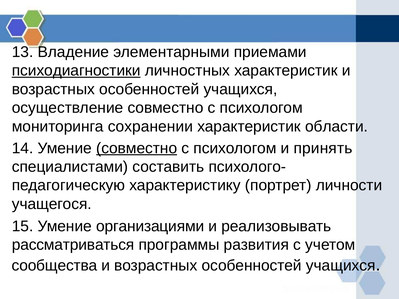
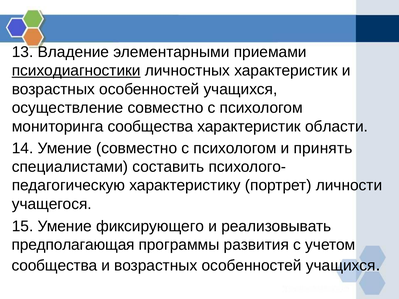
мониторинга сохранении: сохранении -> сообщества
совместно at (137, 148) underline: present -> none
организациями: организациями -> фиксирующего
рассматриваться: рассматриваться -> предполагающая
